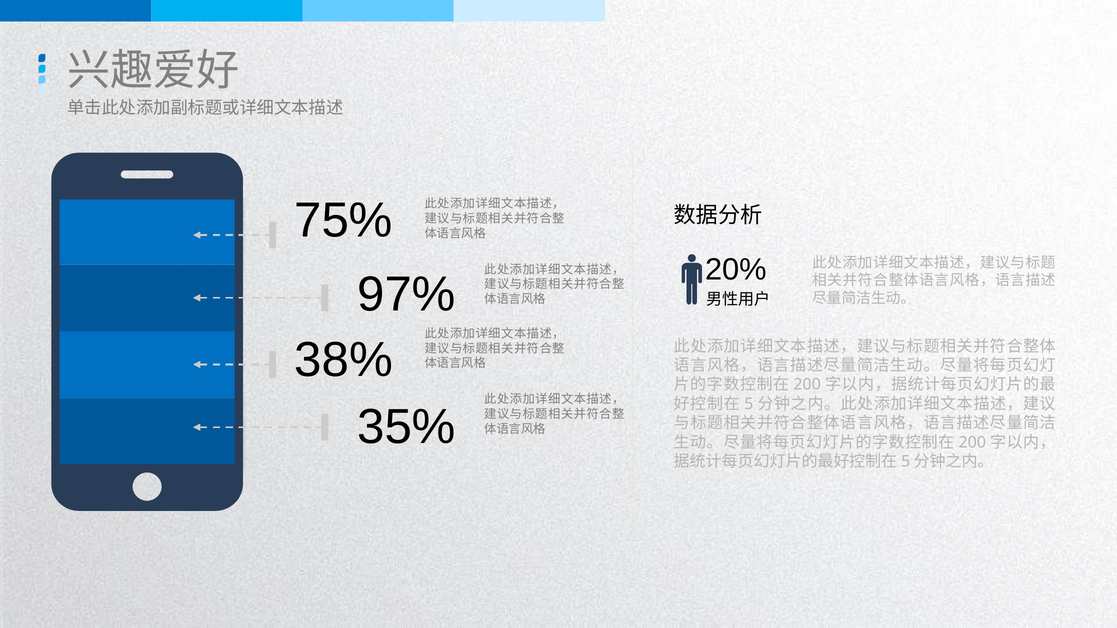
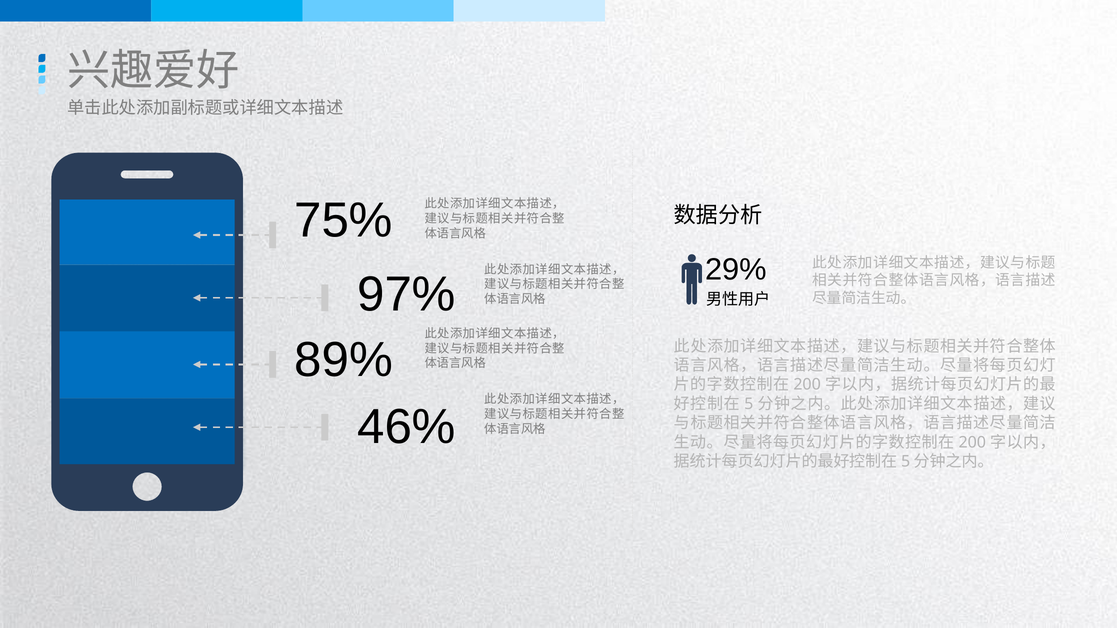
20%: 20% -> 29%
38%: 38% -> 89%
35%: 35% -> 46%
